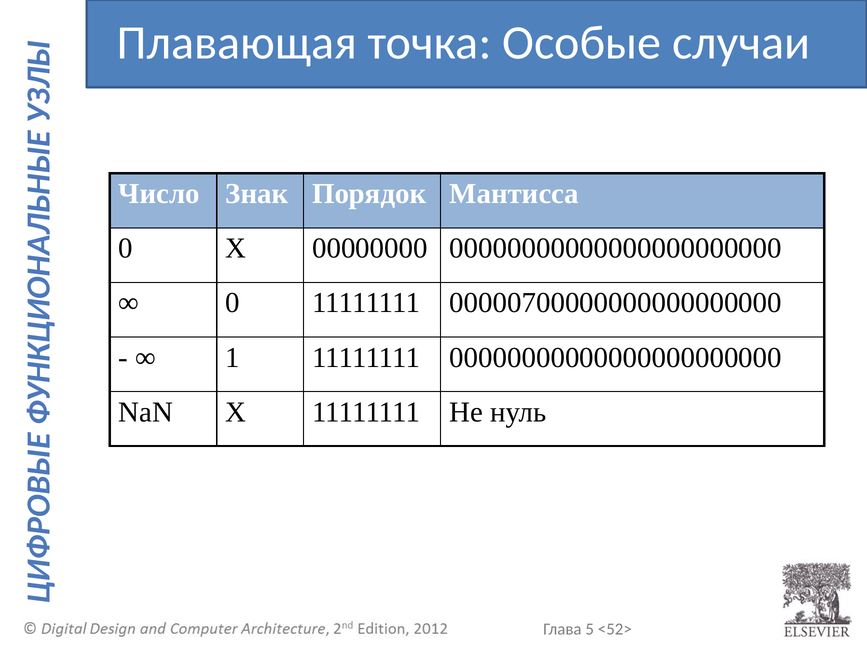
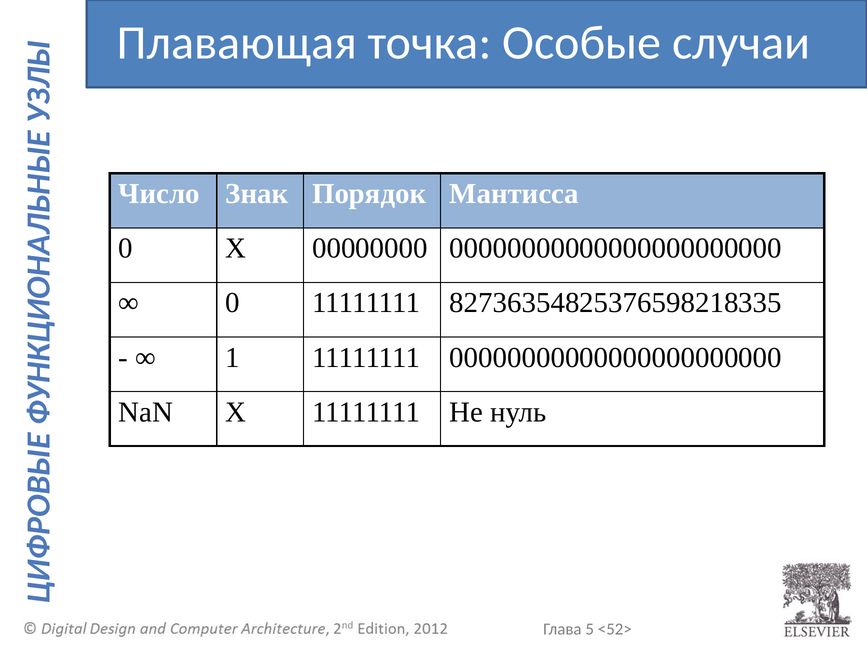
00000700000000000000000: 00000700000000000000000 -> 82736354825376598218335
